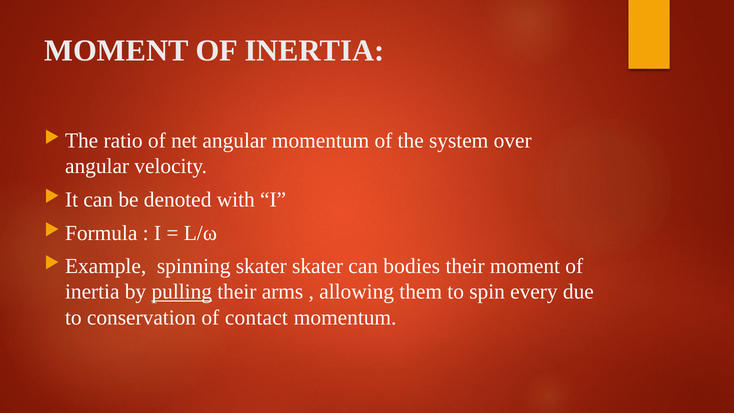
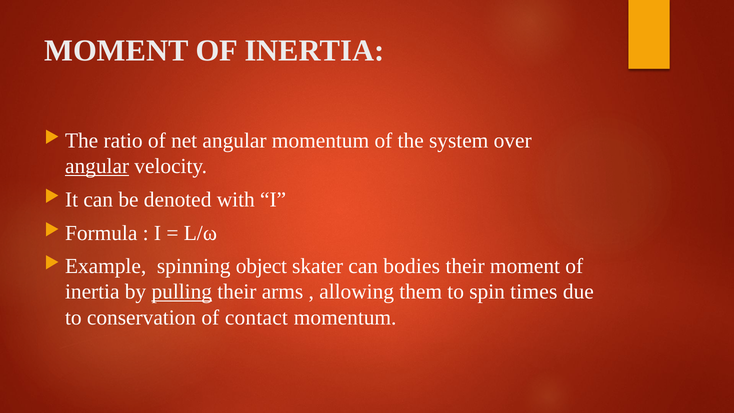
angular at (97, 166) underline: none -> present
spinning skater: skater -> object
every: every -> times
